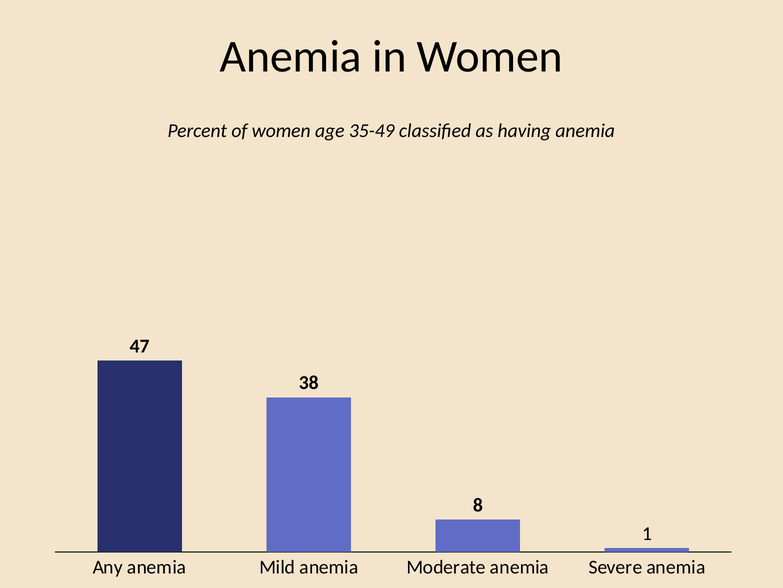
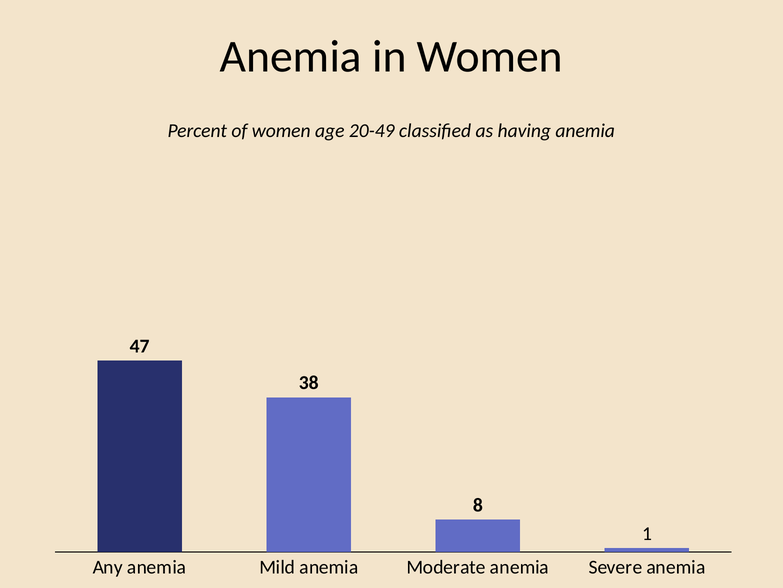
35-49: 35-49 -> 20-49
